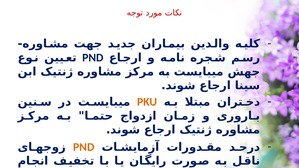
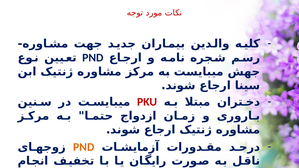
PKU colour: orange -> red
